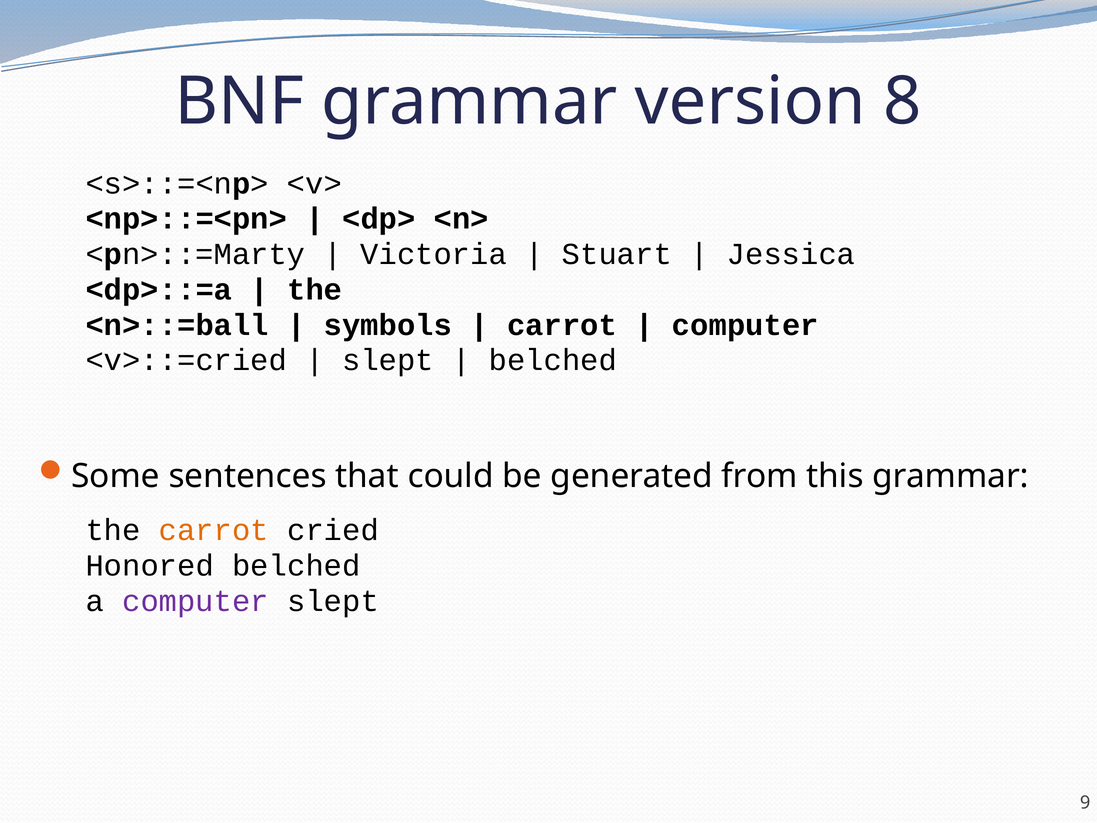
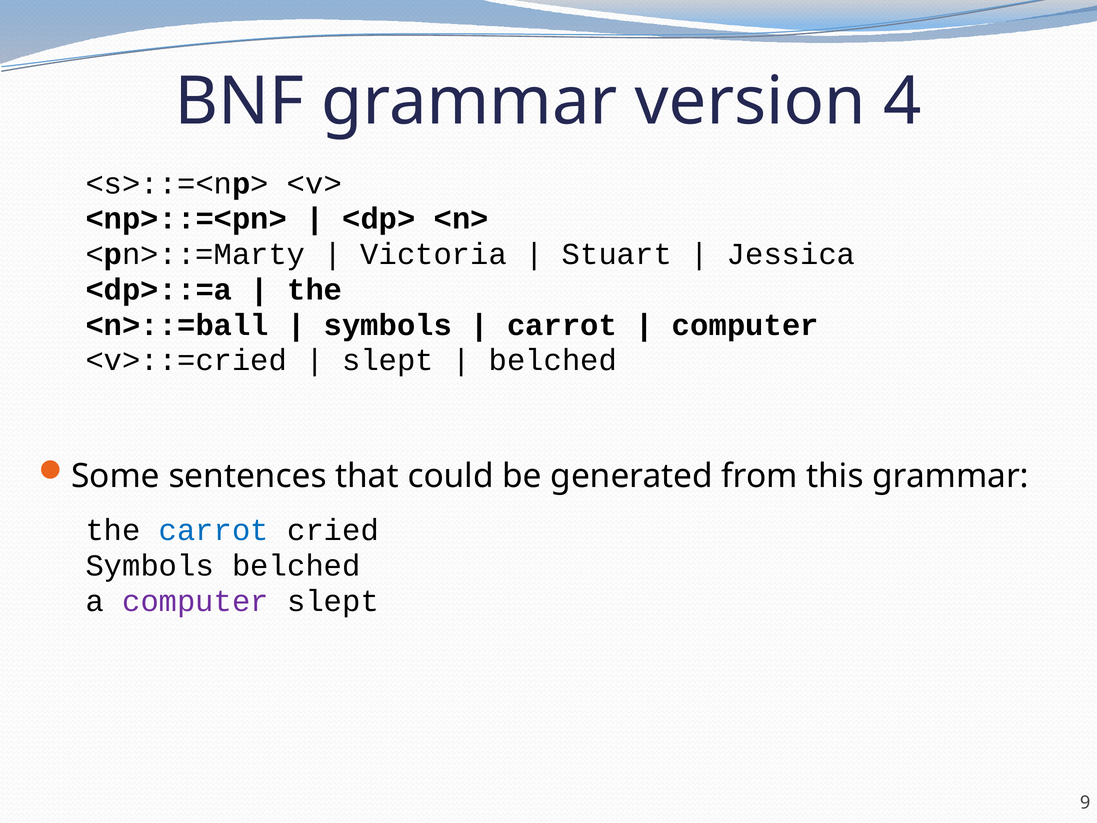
8: 8 -> 4
carrot at (214, 530) colour: orange -> blue
Honored at (150, 566): Honored -> Symbols
